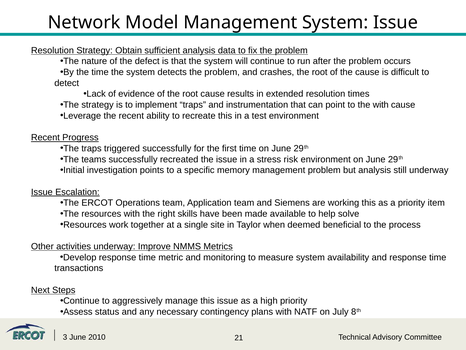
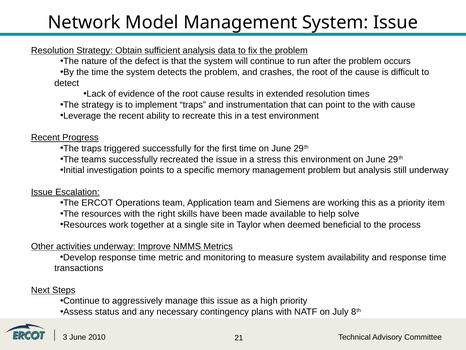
stress risk: risk -> this
